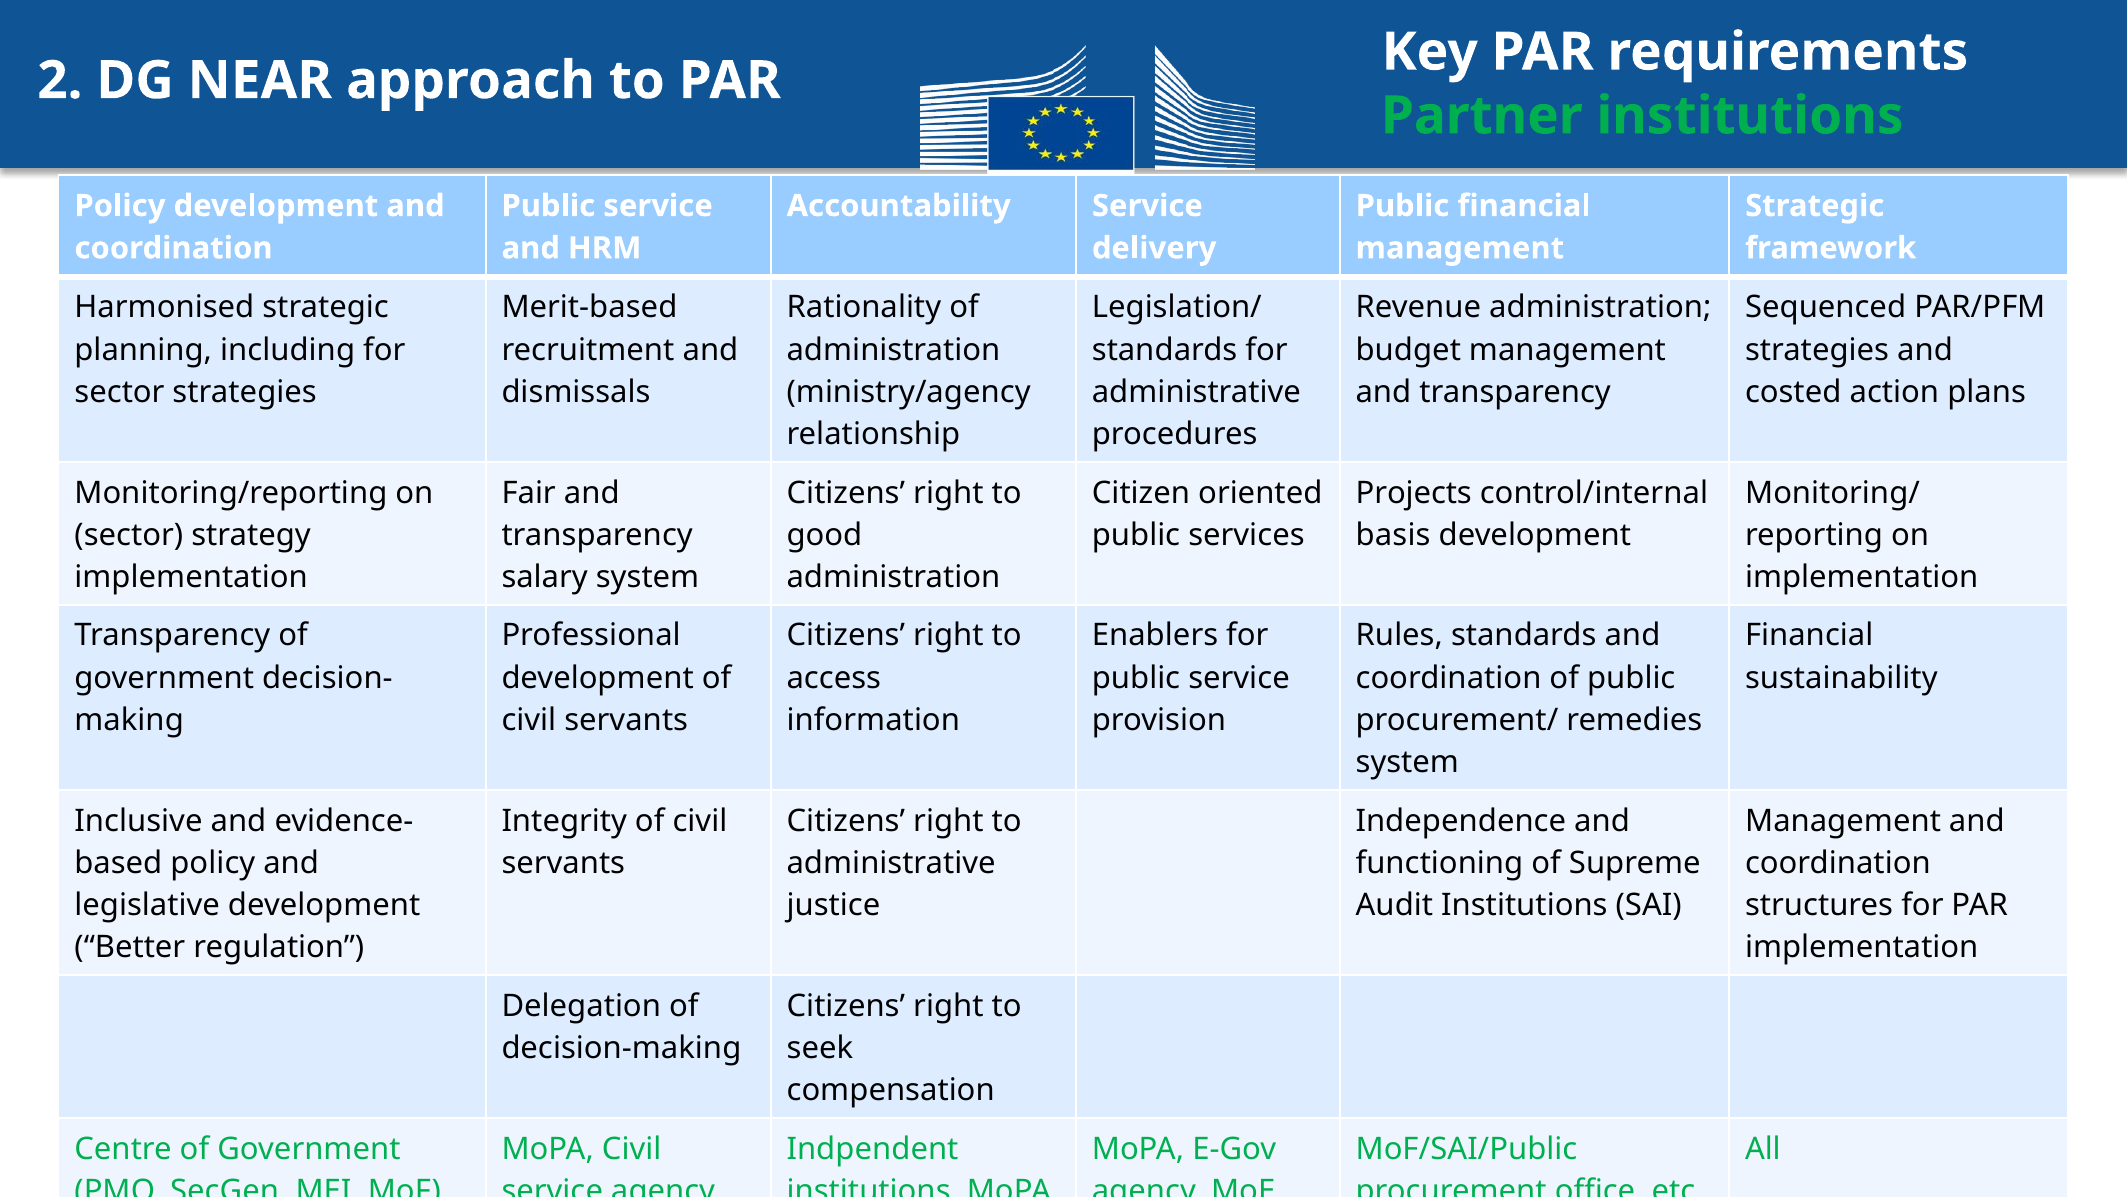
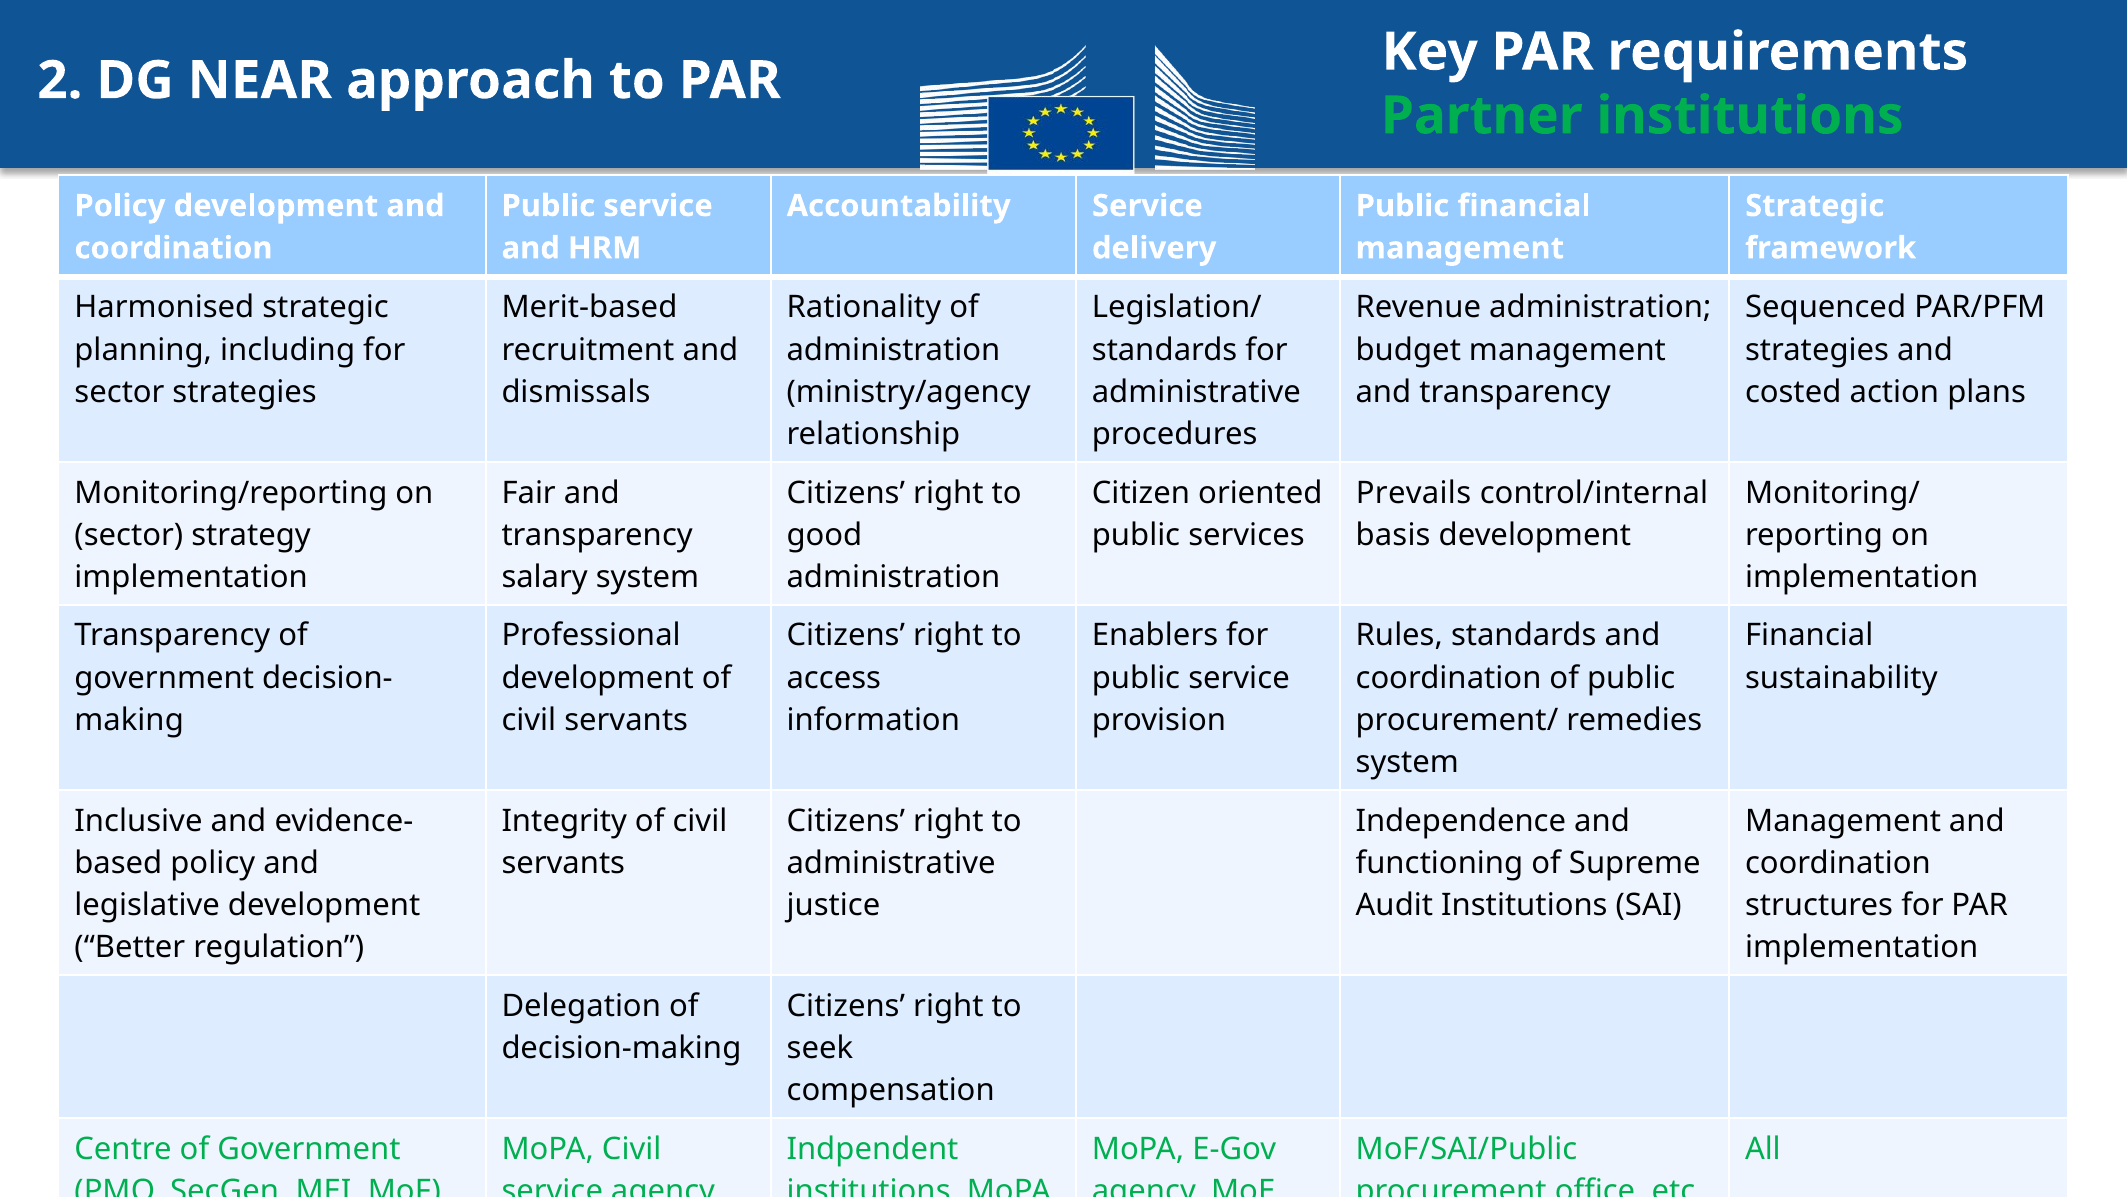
Projects: Projects -> Prevails
